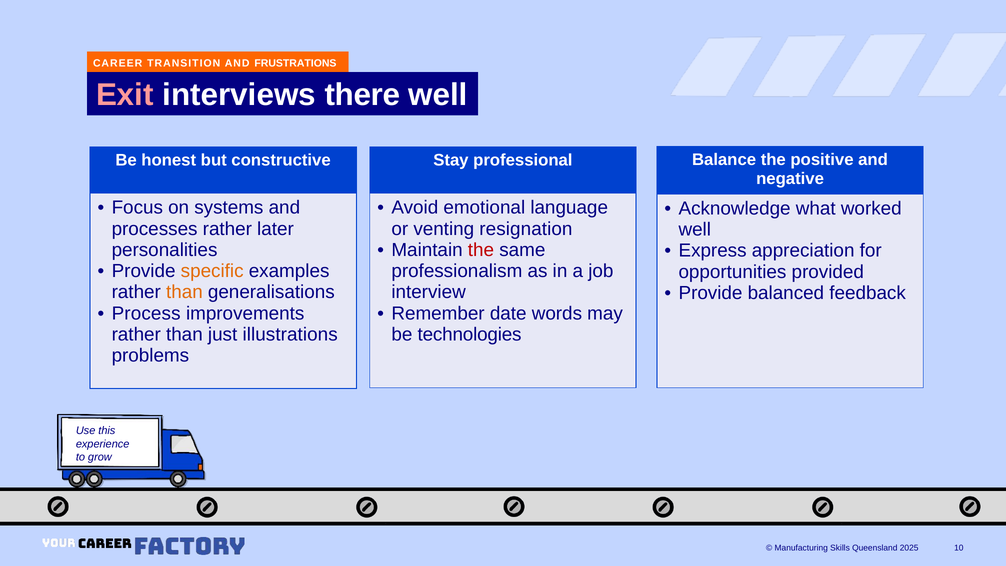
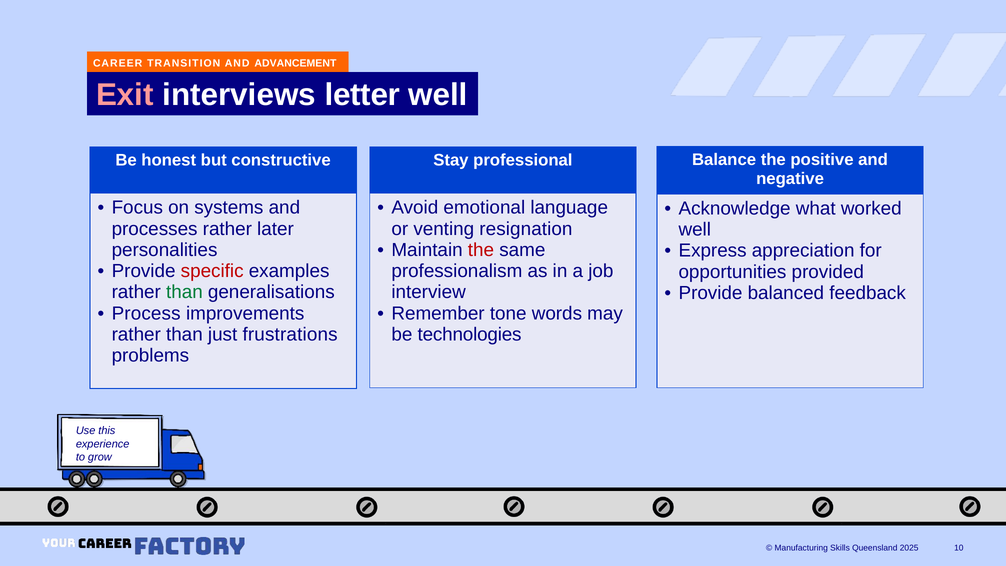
FRUSTRATIONS: FRUSTRATIONS -> ADVANCEMENT
there: there -> letter
specific colour: orange -> red
than at (184, 292) colour: orange -> green
date: date -> tone
illustrations: illustrations -> frustrations
